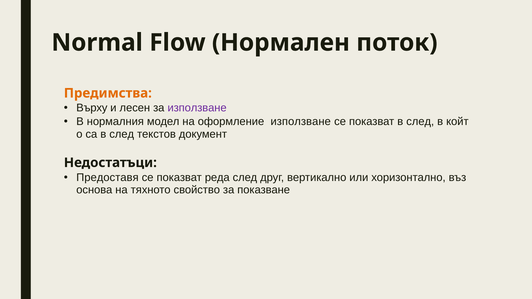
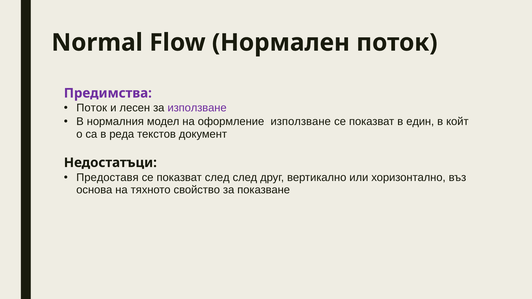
Предимства colour: orange -> purple
Върху at (92, 108): Върху -> Поток
показват в след: след -> един
са в след: след -> реда
показват реда: реда -> след
